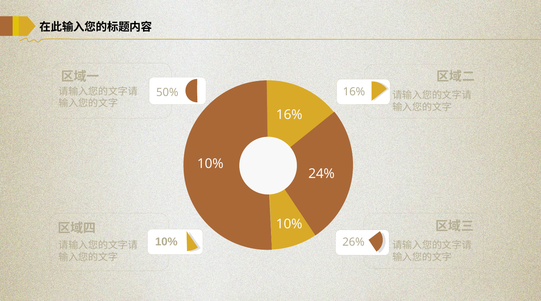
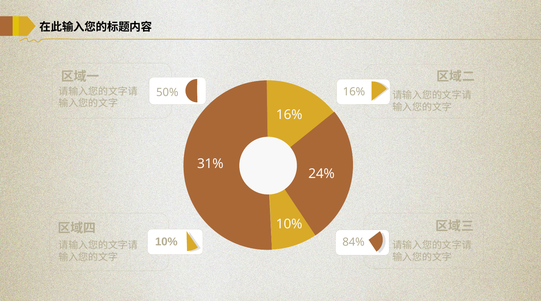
10% at (210, 163): 10% -> 31%
26%: 26% -> 84%
